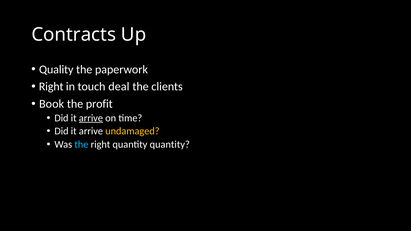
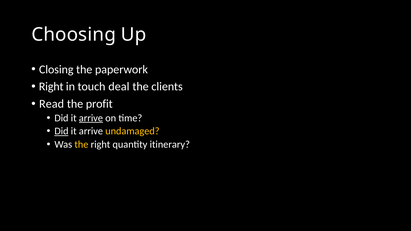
Contracts: Contracts -> Choosing
Quality: Quality -> Closing
Book: Book -> Read
Did at (61, 131) underline: none -> present
the at (81, 145) colour: light blue -> yellow
quantity quantity: quantity -> itinerary
